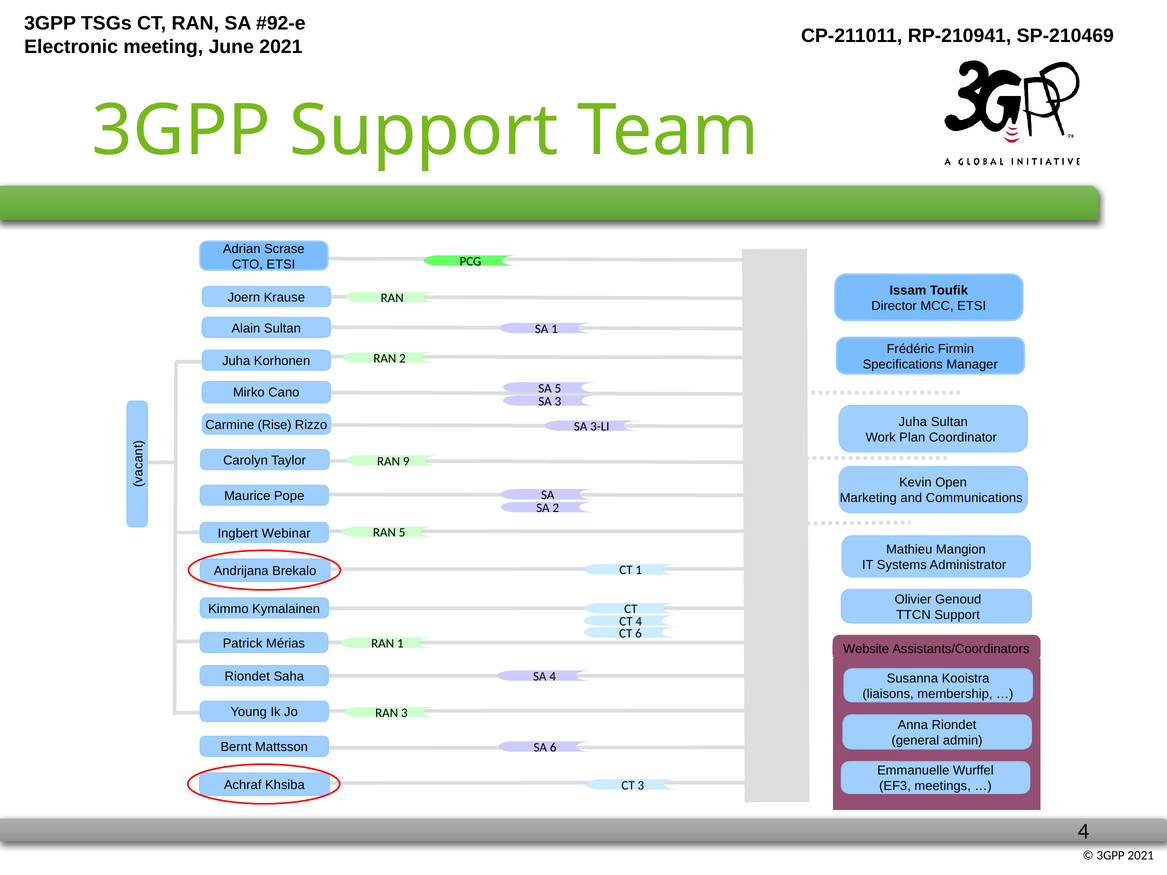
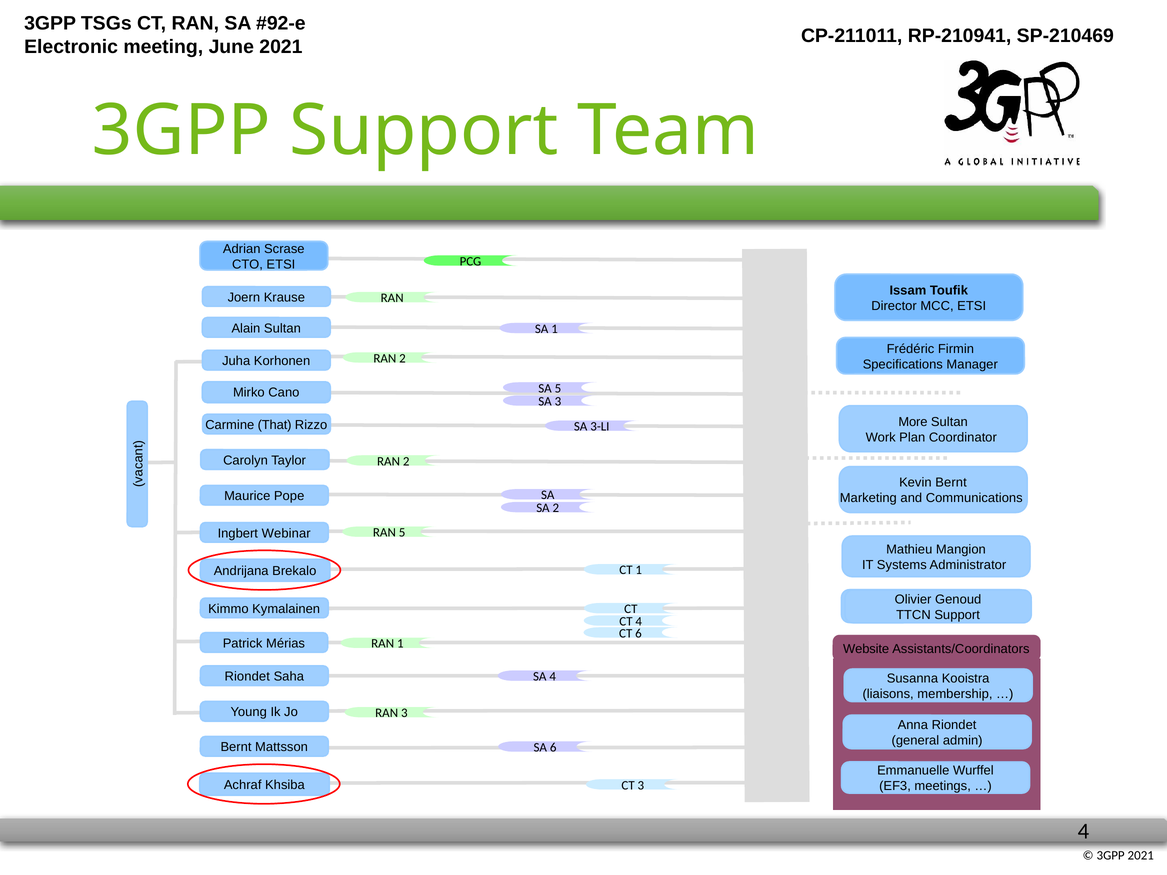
Juha at (913, 422): Juha -> More
Rise: Rise -> That
9 at (406, 461): 9 -> 2
Kevin Open: Open -> Bernt
